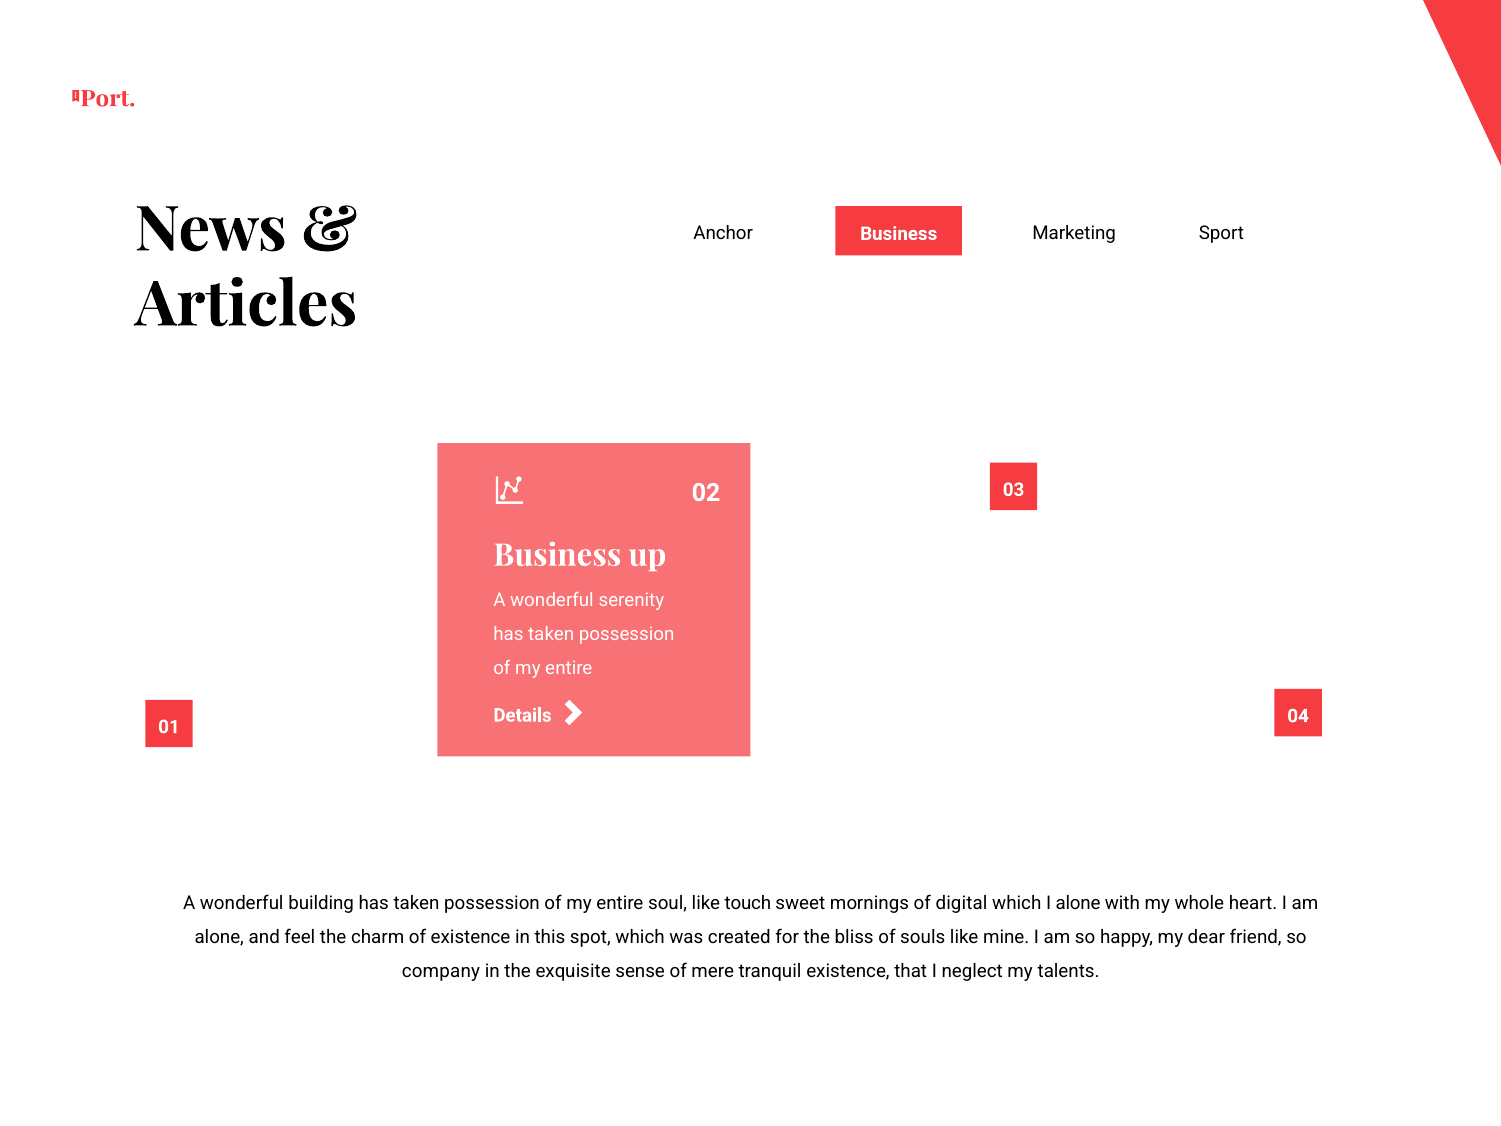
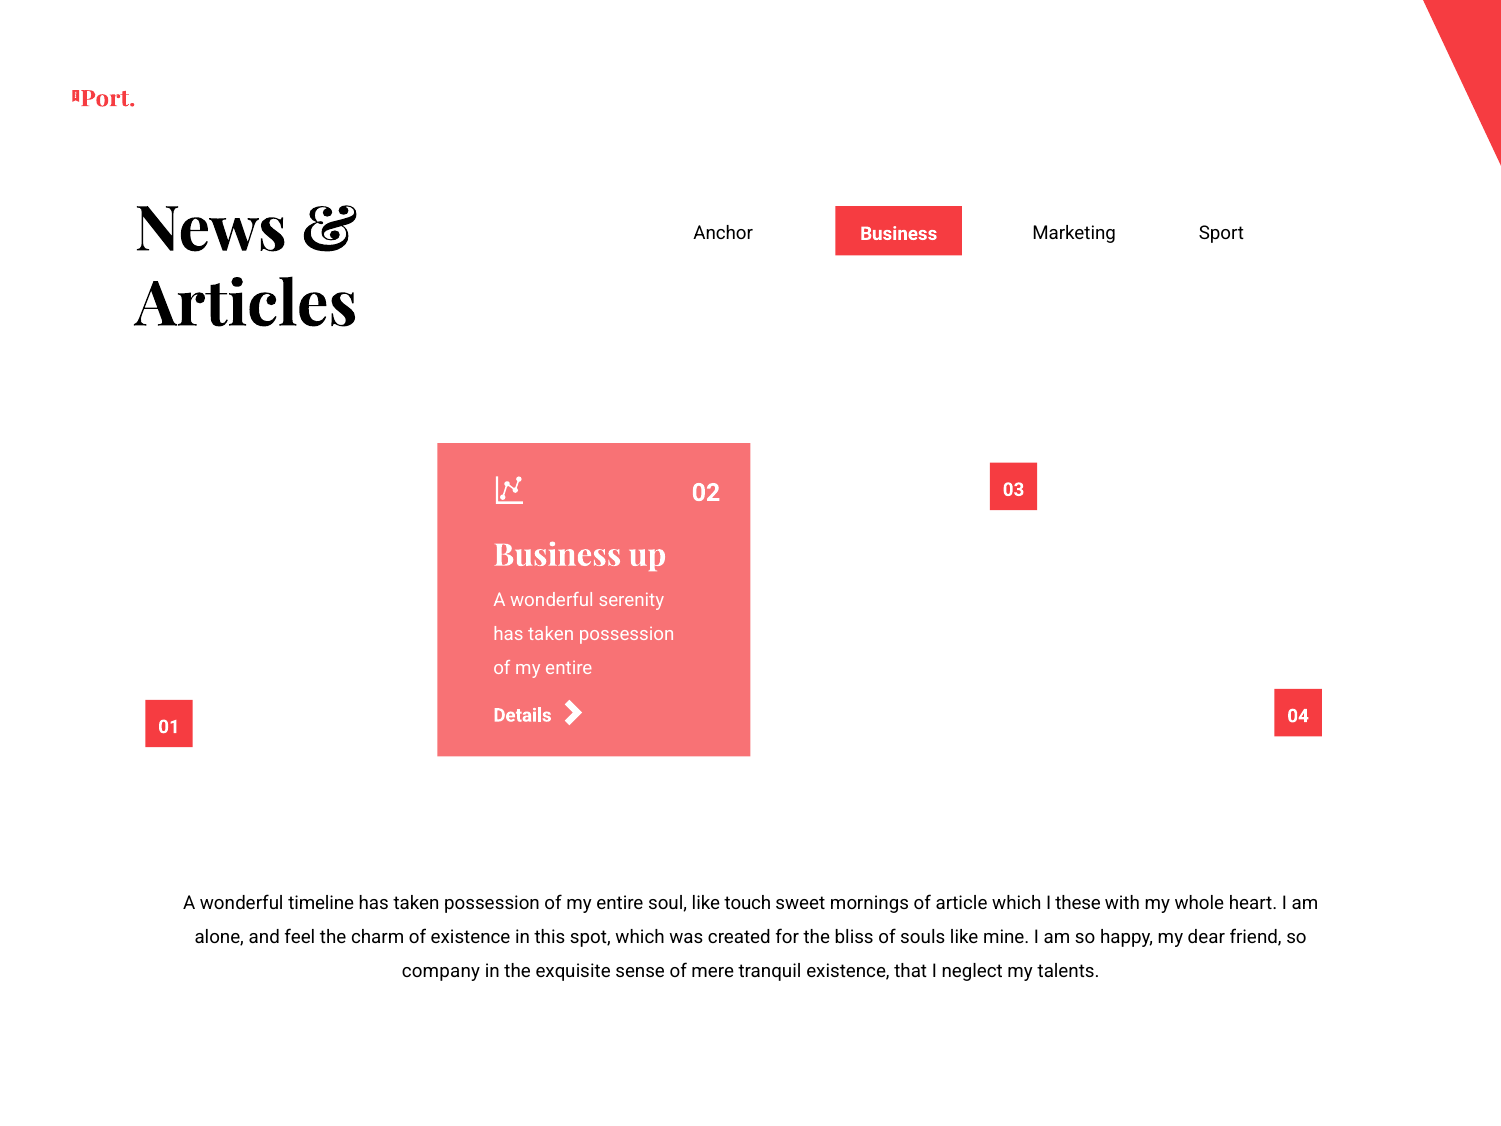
building: building -> timeline
digital: digital -> article
I alone: alone -> these
